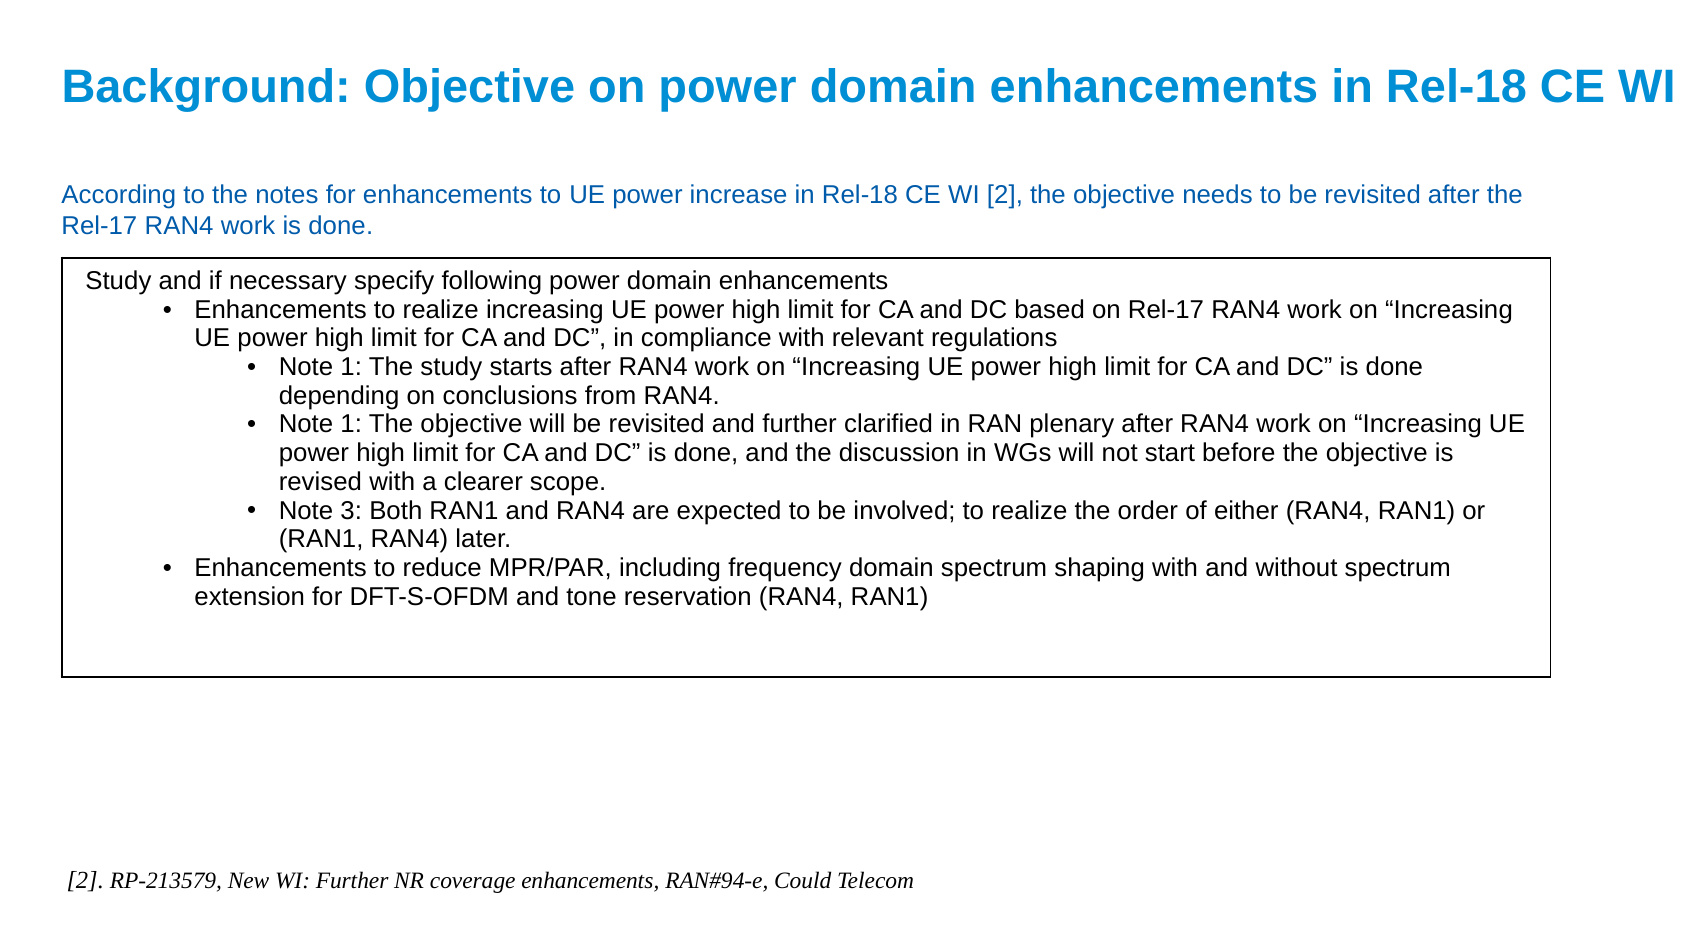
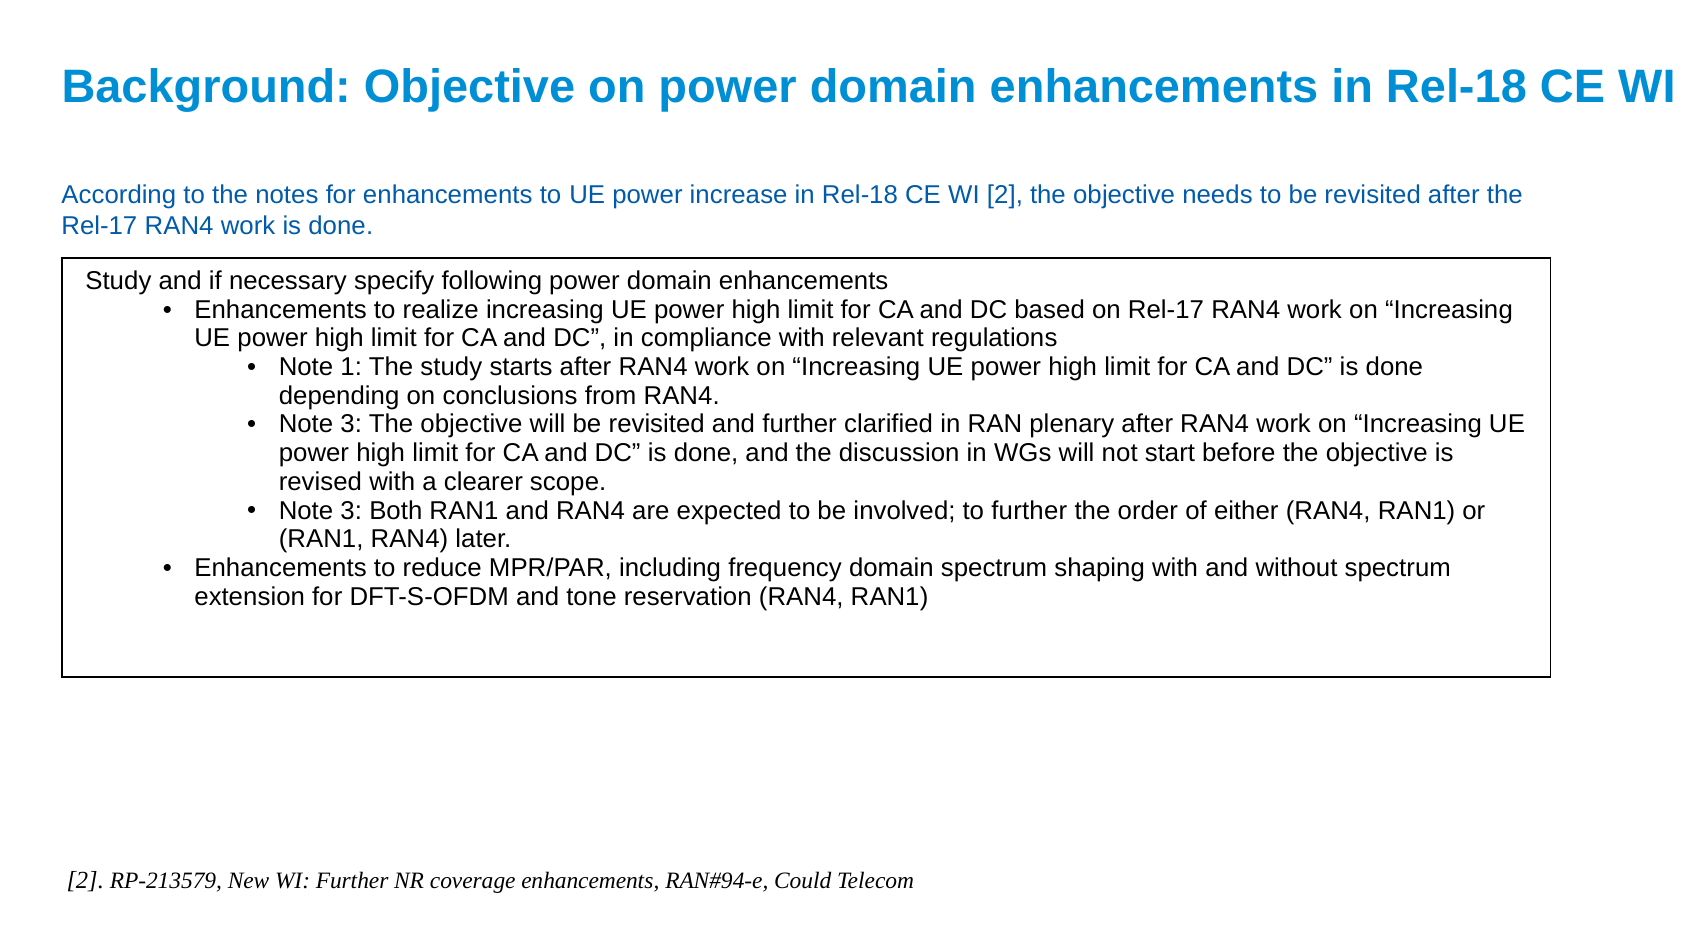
1 at (351, 425): 1 -> 3
involved to realize: realize -> further
